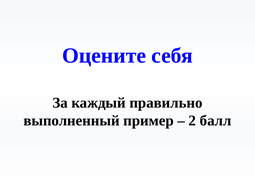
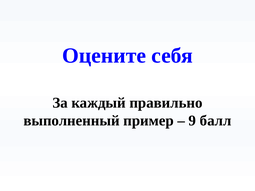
2: 2 -> 9
